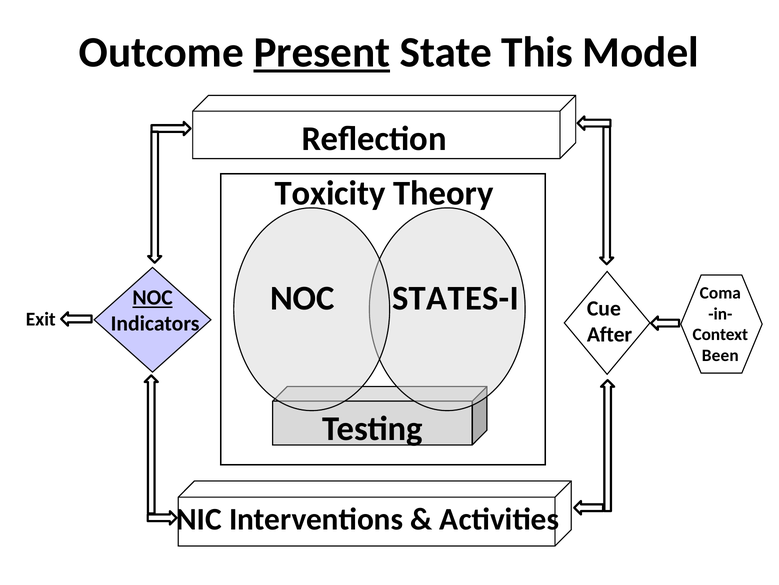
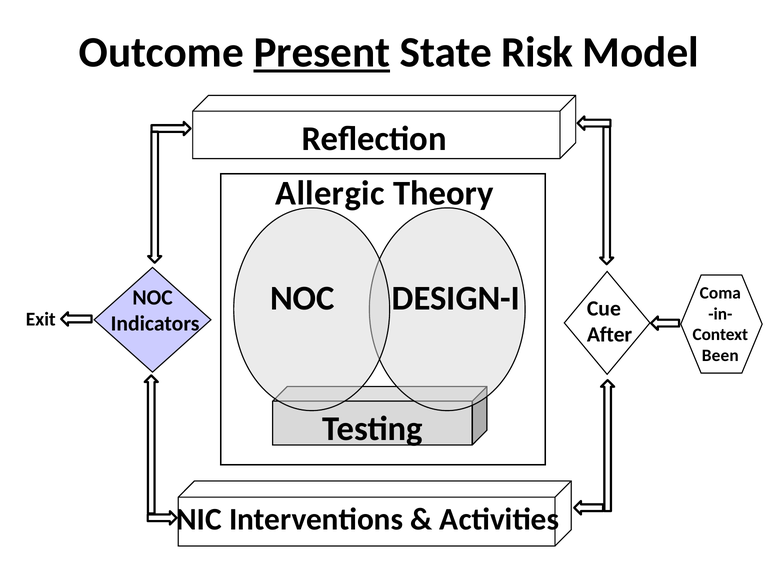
This: This -> Risk
Toxicity: Toxicity -> Allergic
STATES-I: STATES-I -> DESIGN-I
NOC at (153, 297) underline: present -> none
